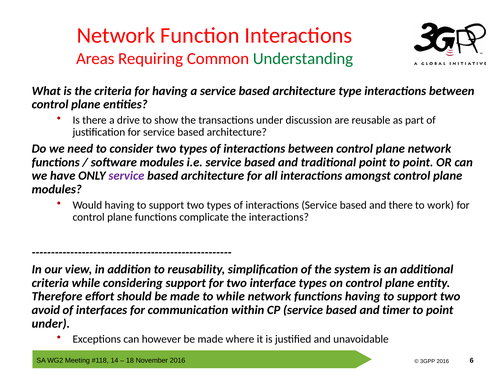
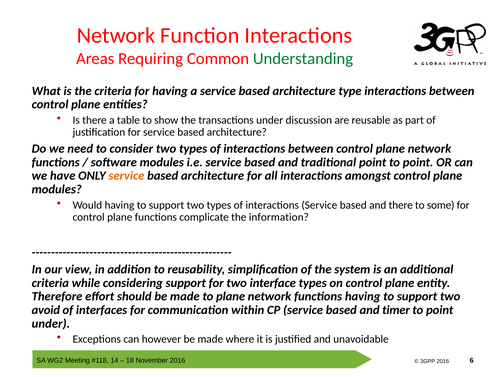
drive: drive -> table
service at (126, 176) colour: purple -> orange
work: work -> some
the interactions: interactions -> information
to while: while -> plane
